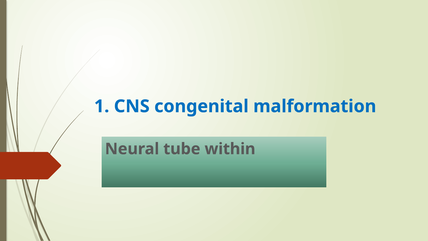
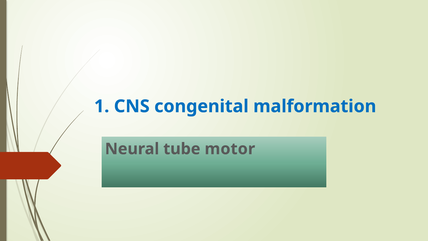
within: within -> motor
